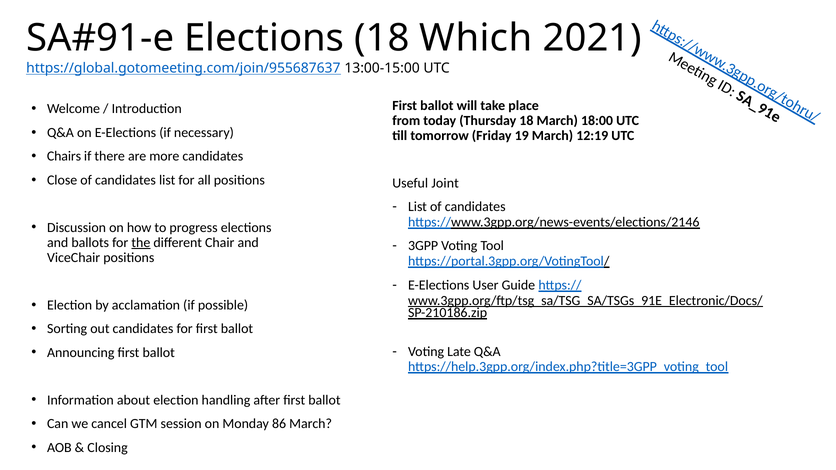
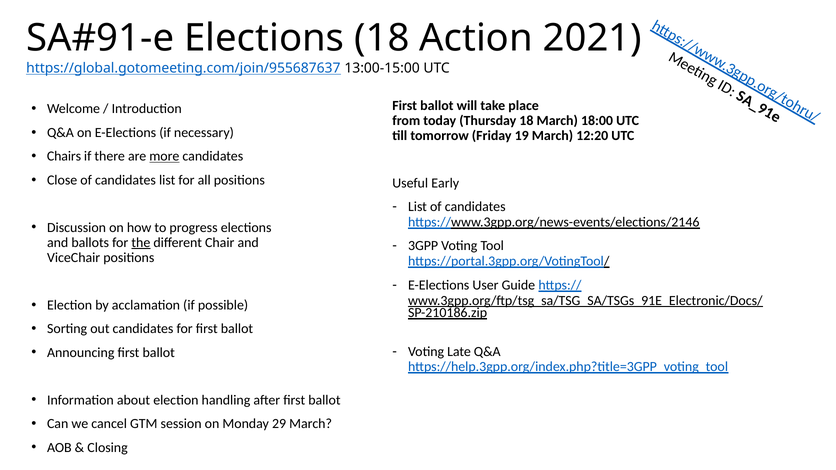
Which: Which -> Action
12:19: 12:19 -> 12:20
more underline: none -> present
Joint: Joint -> Early
86: 86 -> 29
